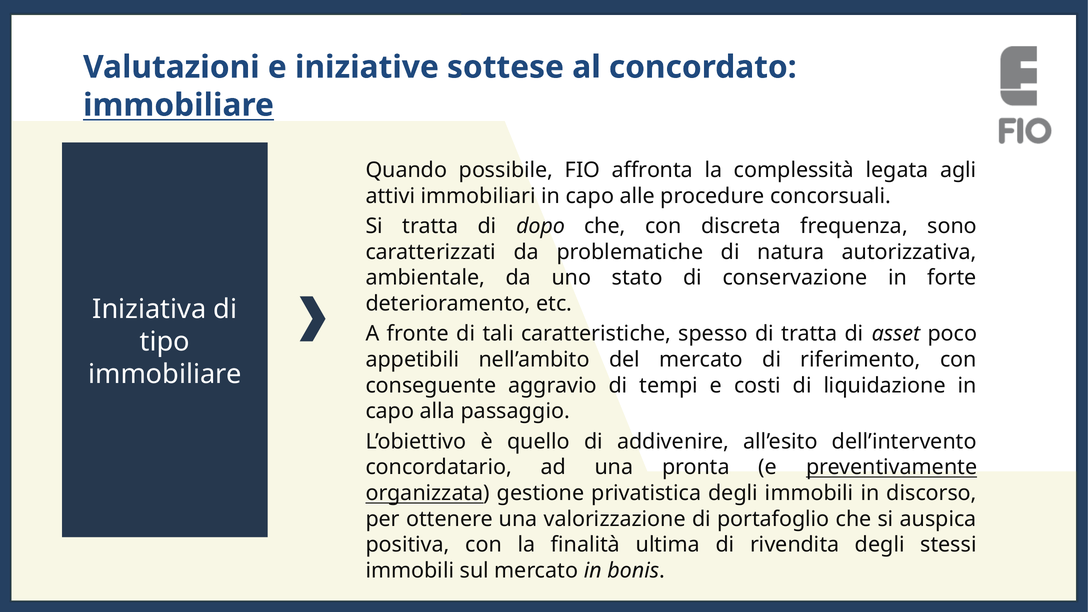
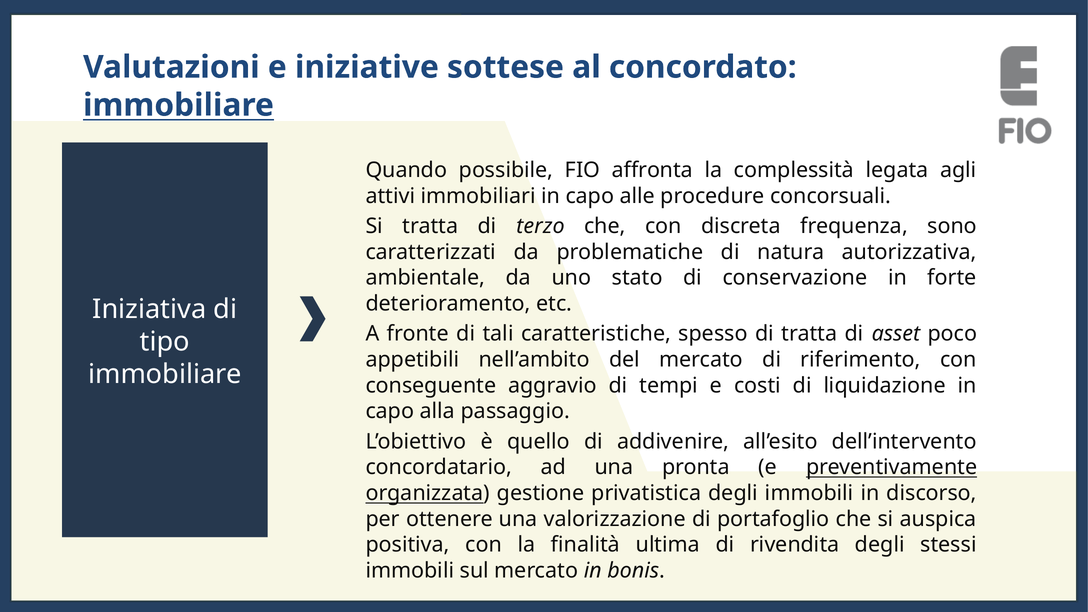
dopo: dopo -> terzo
